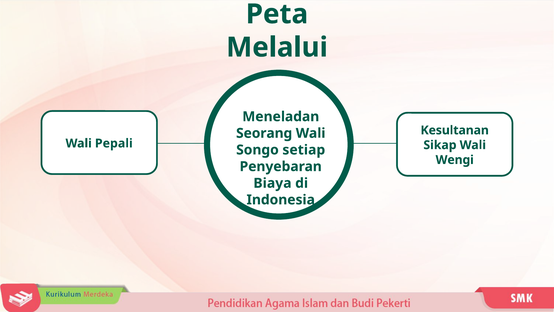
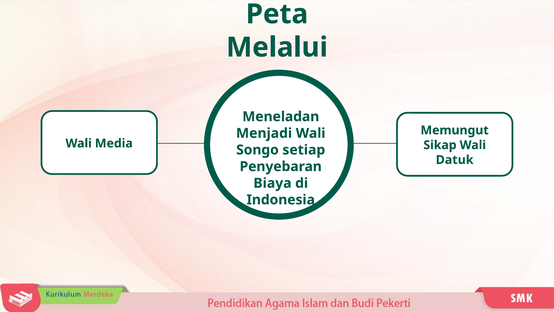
Kesultanan: Kesultanan -> Memungut
Seorang: Seorang -> Menjadi
Pepali: Pepali -> Media
Wengi: Wengi -> Datuk
